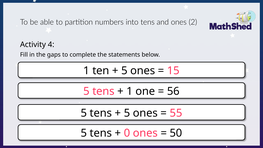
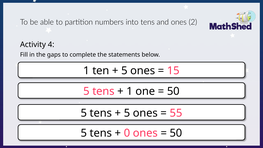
56 at (173, 91): 56 -> 50
